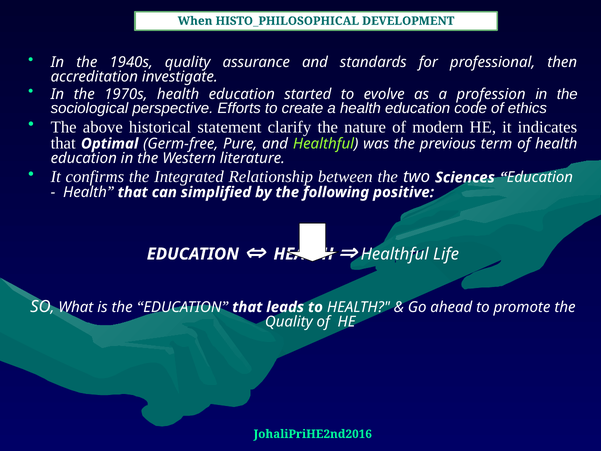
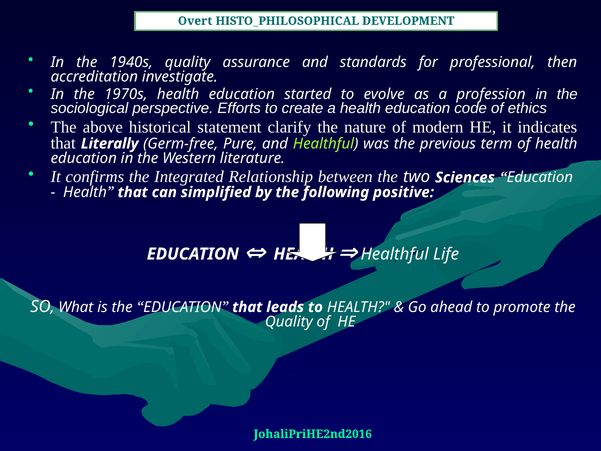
When: When -> Overt
Optimal: Optimal -> Literally
